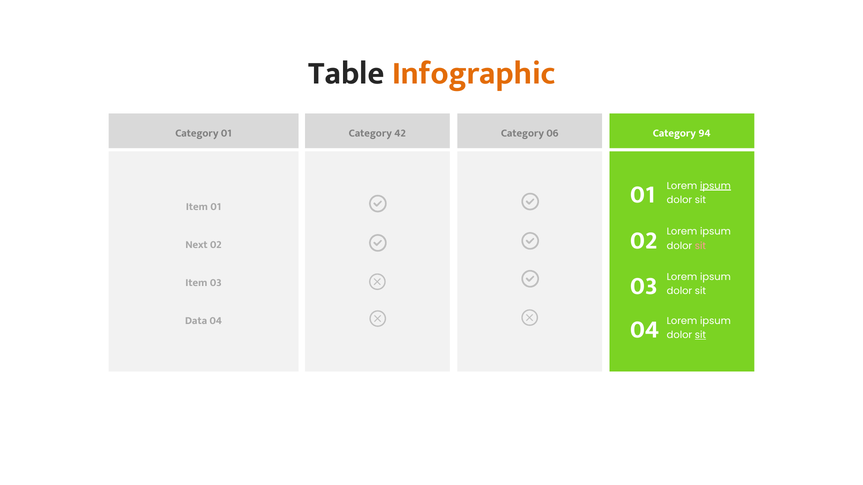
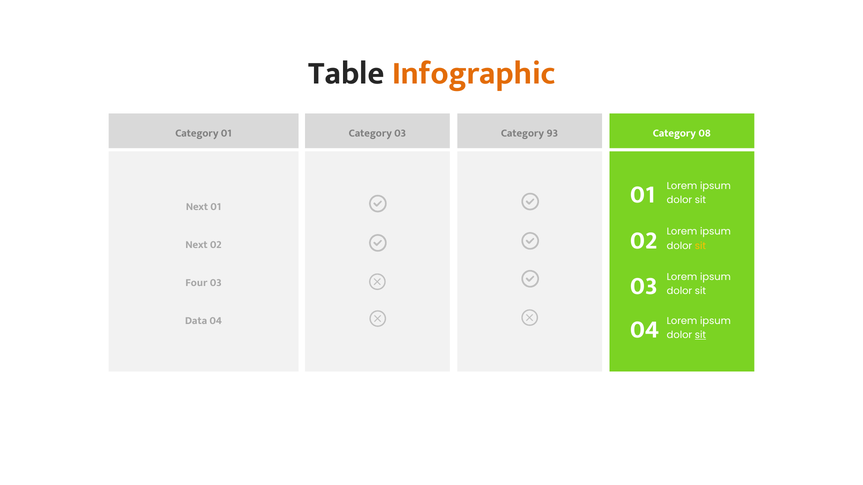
Category 42: 42 -> 03
06: 06 -> 93
94: 94 -> 08
ipsum at (715, 186) underline: present -> none
Item at (197, 207): Item -> Next
sit at (700, 246) colour: pink -> yellow
Item at (196, 283): Item -> Four
